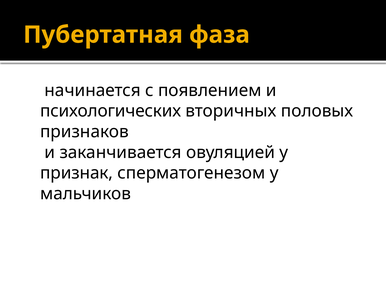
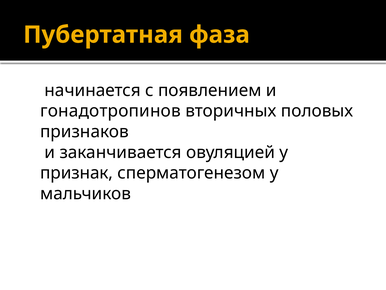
психологических: психологических -> гонадотропинов
